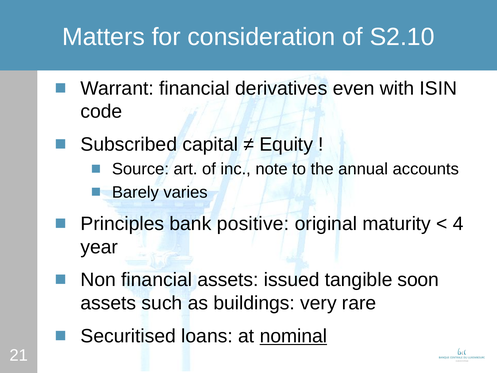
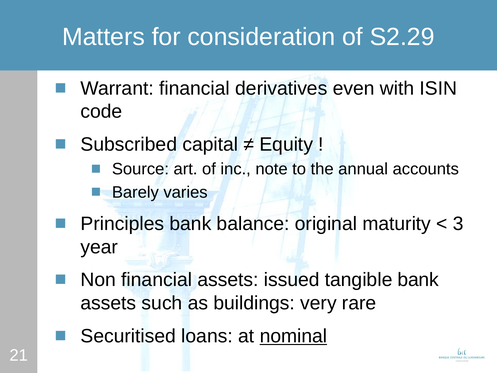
S2.10: S2.10 -> S2.29
positive: positive -> balance
4: 4 -> 3
tangible soon: soon -> bank
